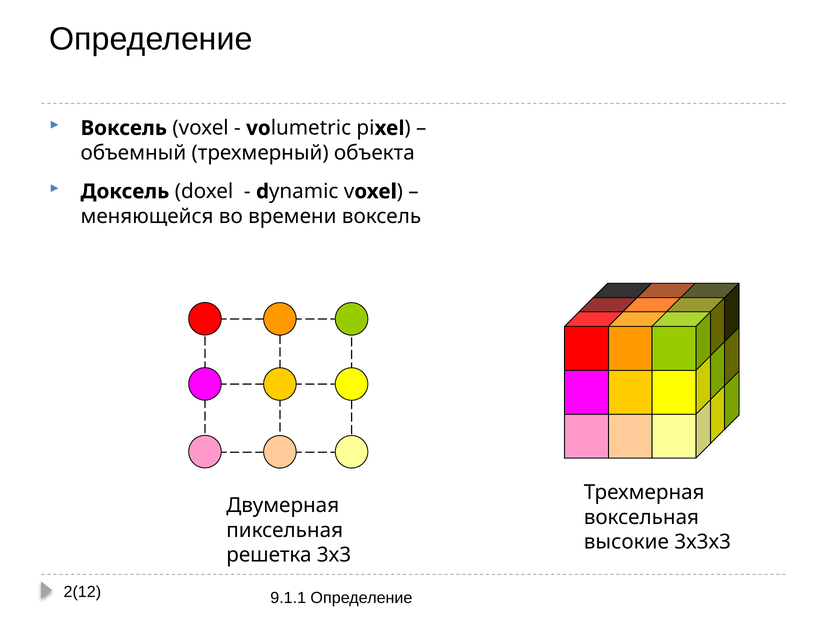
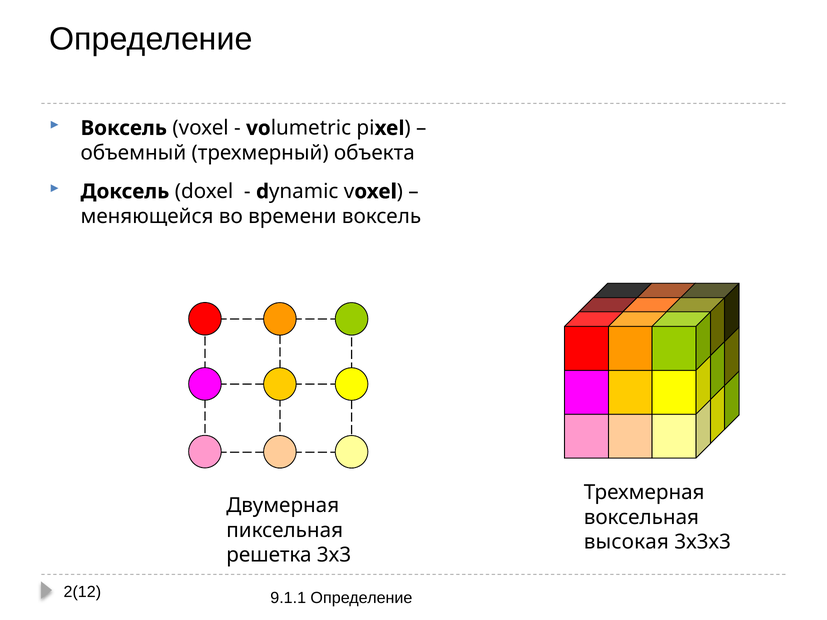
высокие: высокие -> высокая
